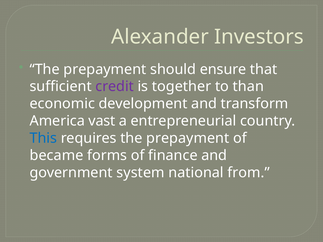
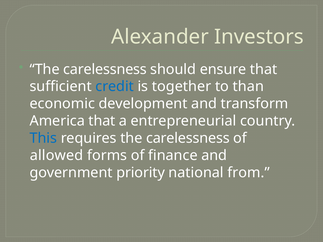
prepayment at (105, 69): prepayment -> carelessness
credit colour: purple -> blue
America vast: vast -> that
requires the prepayment: prepayment -> carelessness
became: became -> allowed
system: system -> priority
